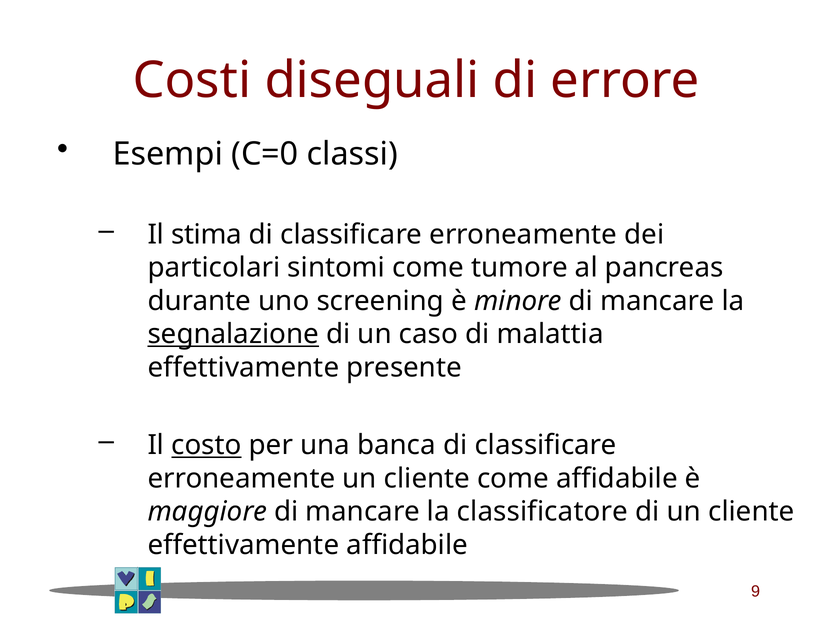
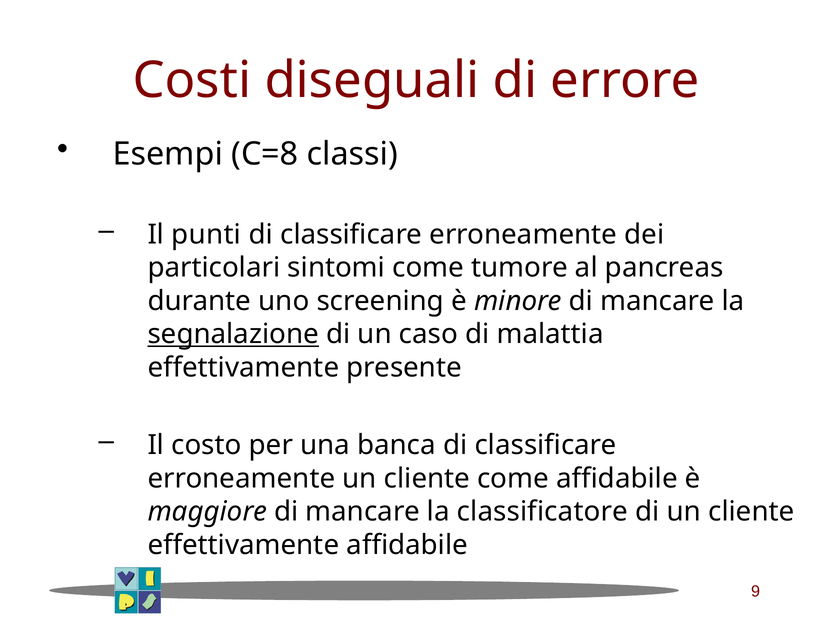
C=0: C=0 -> C=8
stima: stima -> punti
costo underline: present -> none
